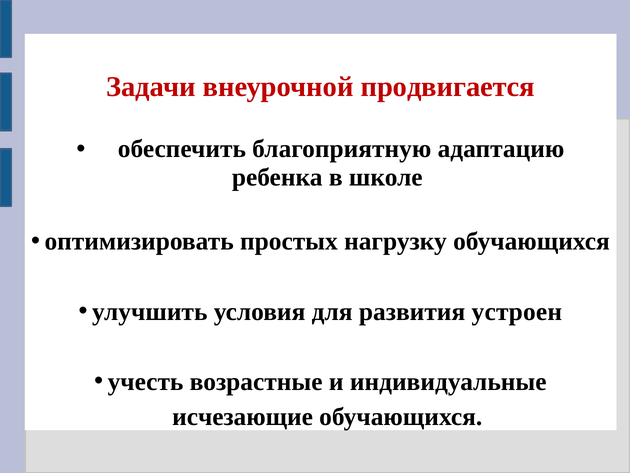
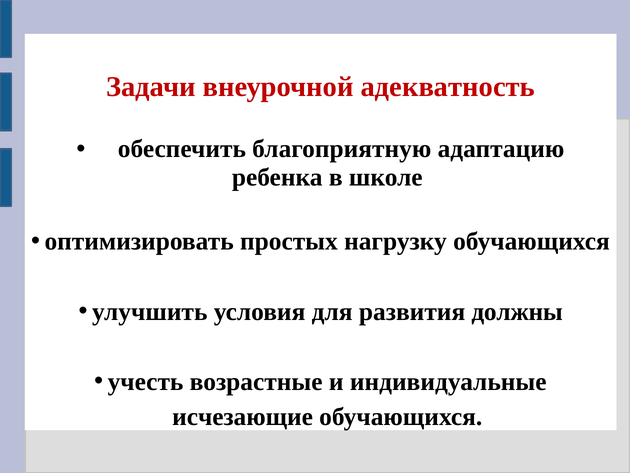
продвигается: продвигается -> адекватность
устроен: устроен -> должны
